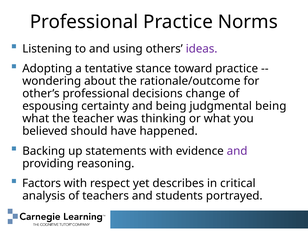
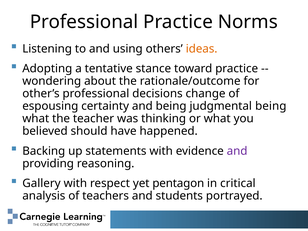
ideas colour: purple -> orange
Factors: Factors -> Gallery
describes: describes -> pentagon
